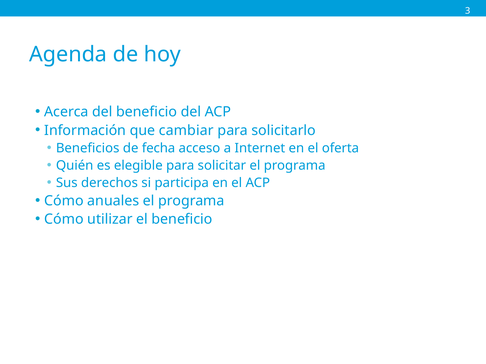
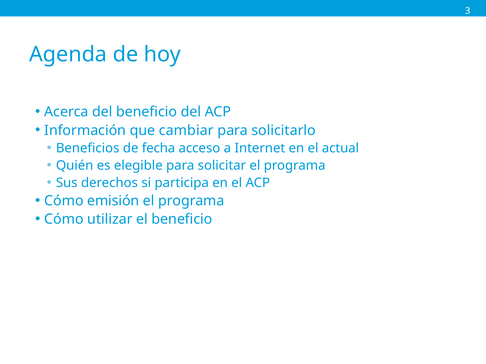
oferta: oferta -> actual
anuales: anuales -> emisión
